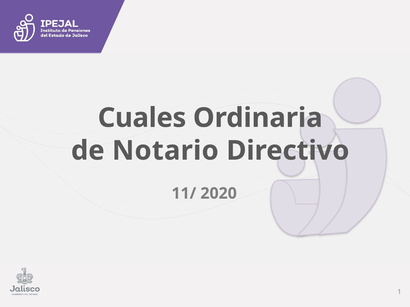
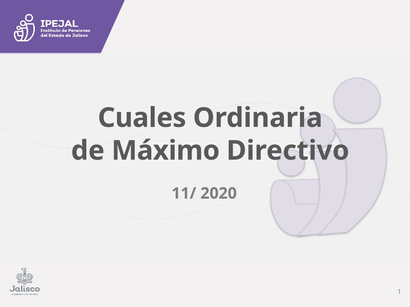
Notario: Notario -> Máximo
